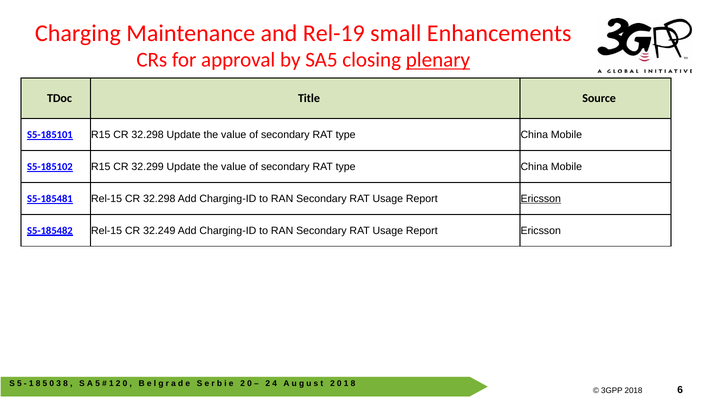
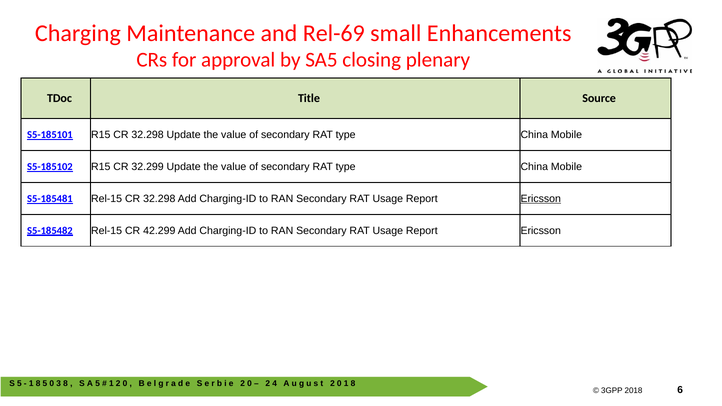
Rel-19: Rel-19 -> Rel-69
plenary underline: present -> none
32.249: 32.249 -> 42.299
